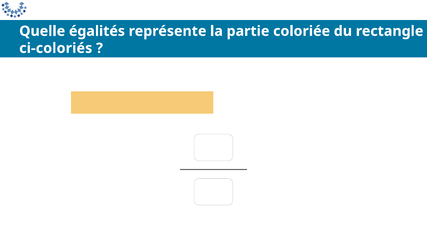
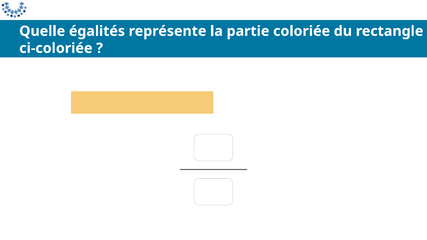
ci-coloriés: ci-coloriés -> ci-coloriée
